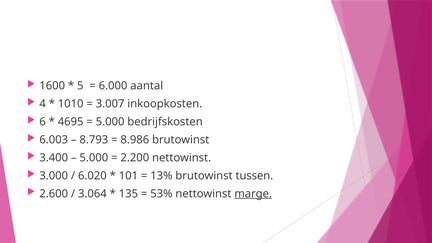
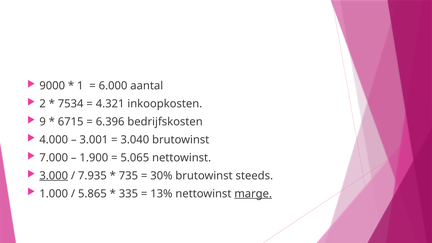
1600: 1600 -> 9000
5: 5 -> 1
4: 4 -> 2
1010: 1010 -> 7534
3.007: 3.007 -> 4.321
6: 6 -> 9
4695: 4695 -> 6715
5.000 at (110, 122): 5.000 -> 6.396
6.003: 6.003 -> 4.000
8.793: 8.793 -> 3.001
8.986: 8.986 -> 3.040
3.400: 3.400 -> 7.000
5.000 at (94, 158): 5.000 -> 1.900
2.200: 2.200 -> 5.065
3.000 underline: none -> present
6.020: 6.020 -> 7.935
101: 101 -> 735
13%: 13% -> 30%
tussen: tussen -> steeds
2.600: 2.600 -> 1.000
3.064: 3.064 -> 5.865
135: 135 -> 335
53%: 53% -> 13%
